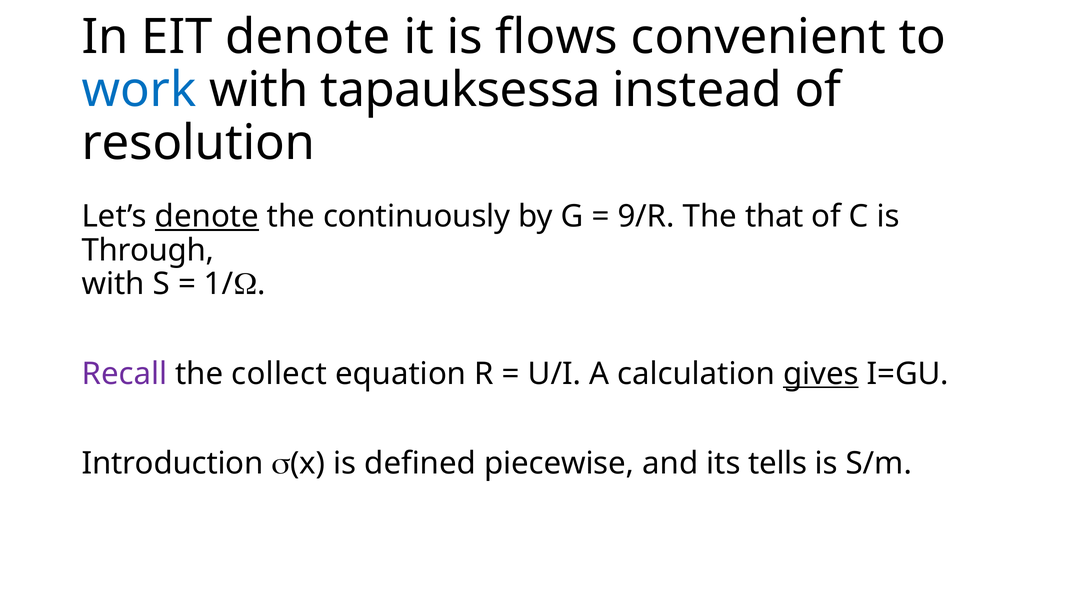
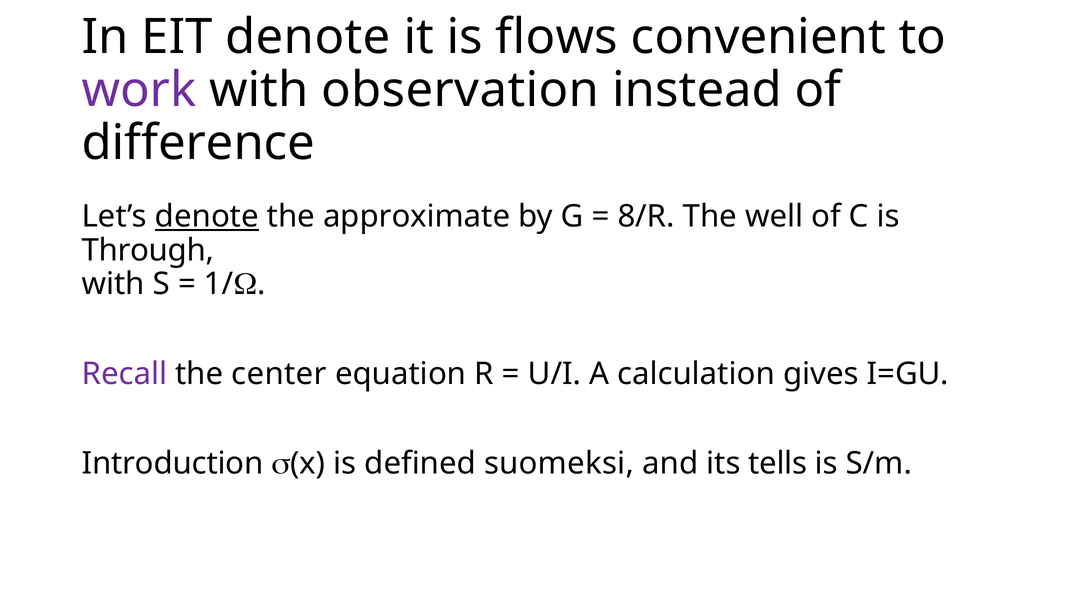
work colour: blue -> purple
tapauksessa: tapauksessa -> observation
resolution: resolution -> difference
continuously: continuously -> approximate
9/R: 9/R -> 8/R
that: that -> well
collect: collect -> center
gives underline: present -> none
piecewise: piecewise -> suomeksi
